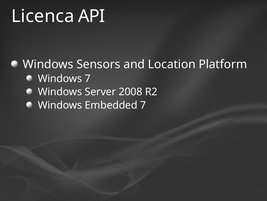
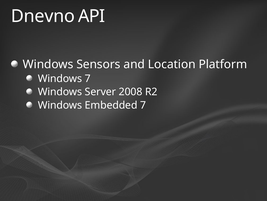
Licenca: Licenca -> Dnevno
